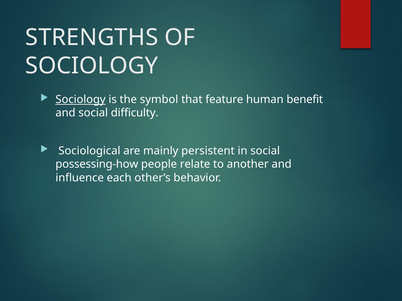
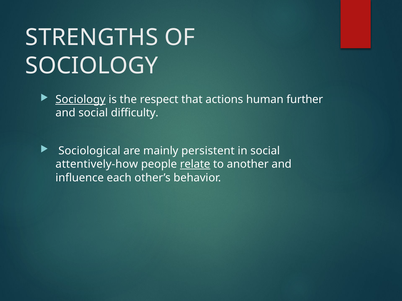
symbol: symbol -> respect
feature: feature -> actions
benefit: benefit -> further
possessing-how: possessing-how -> attentively-how
relate underline: none -> present
